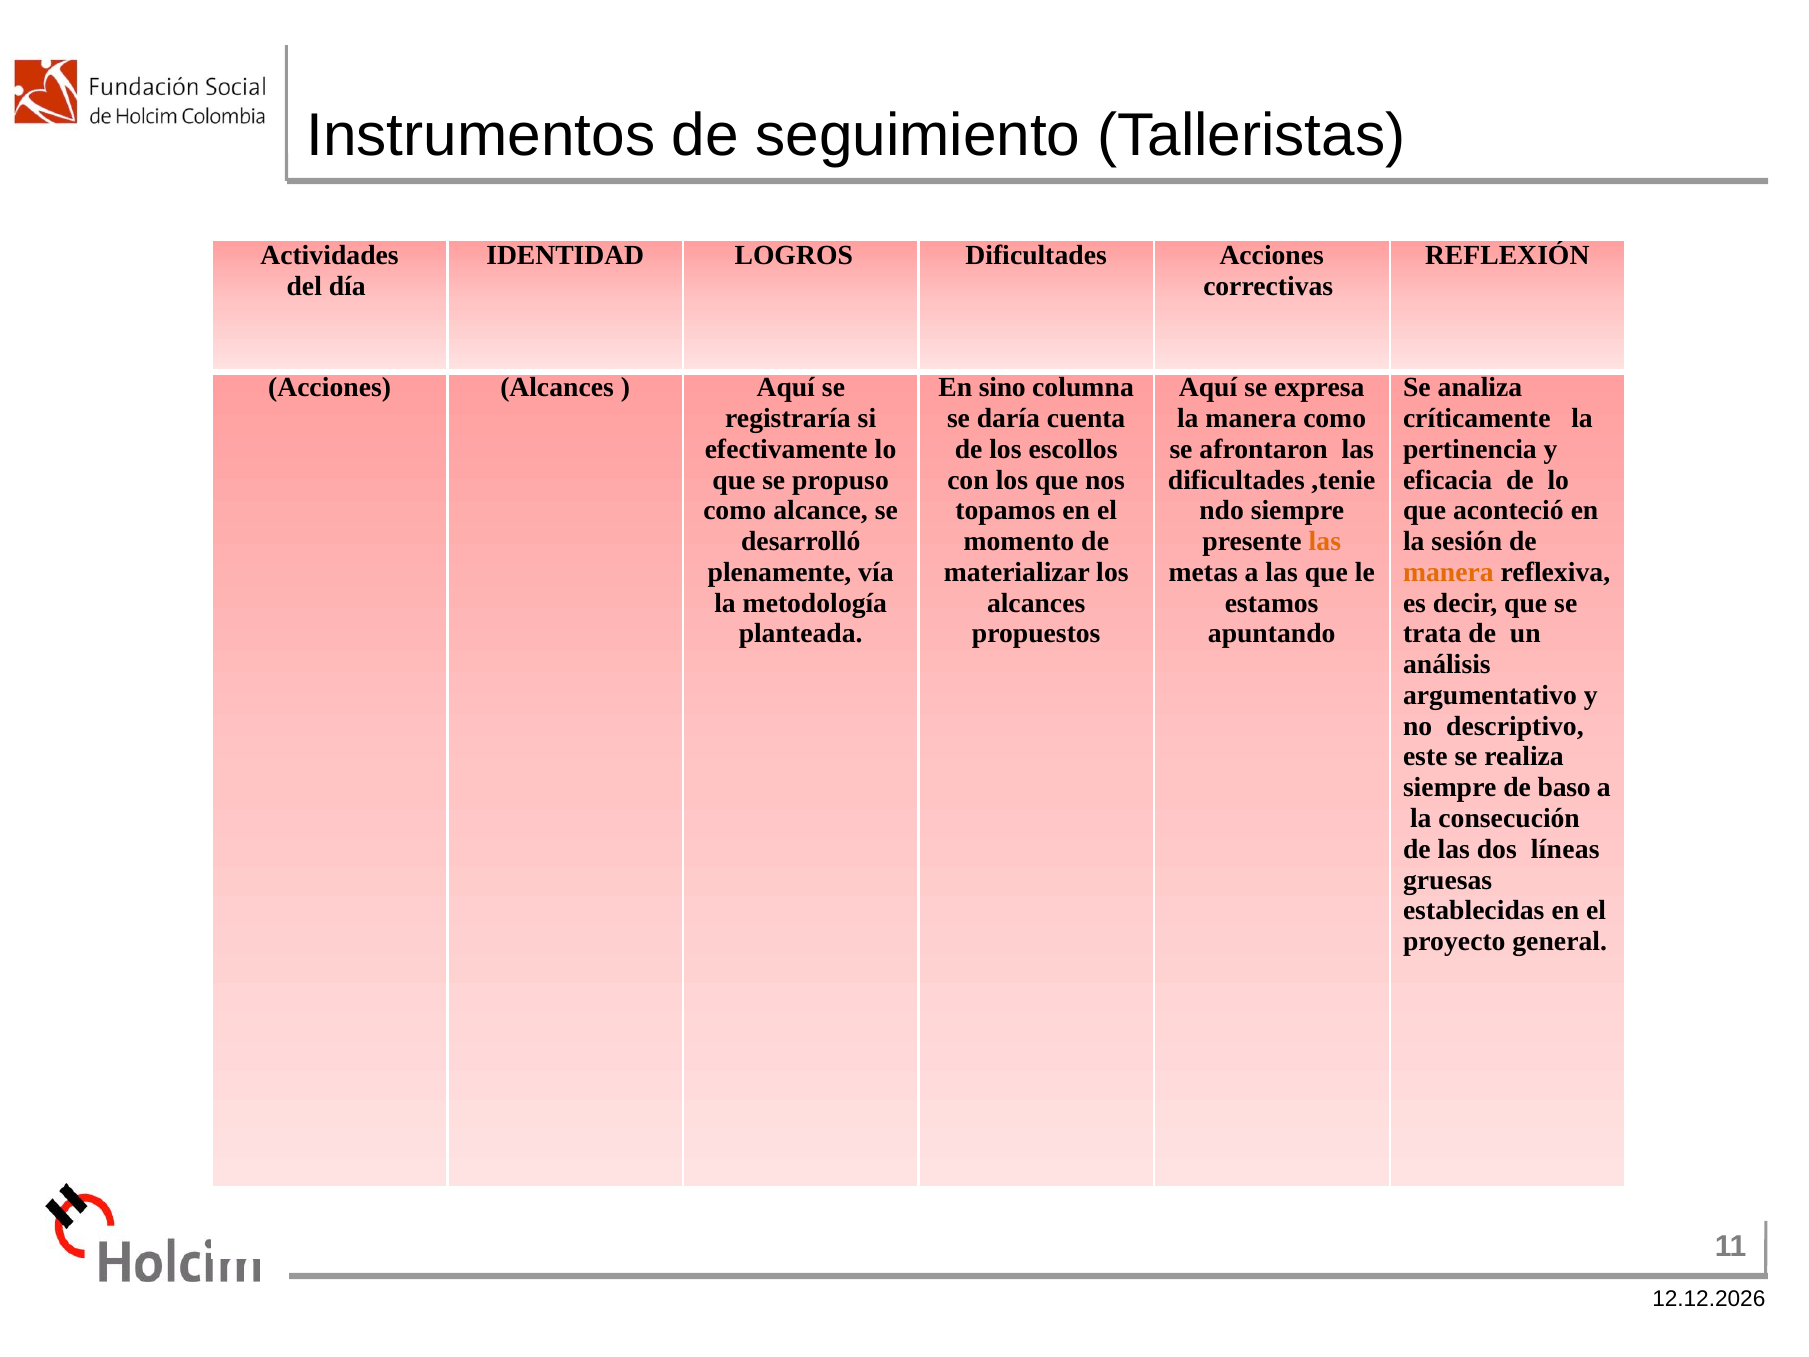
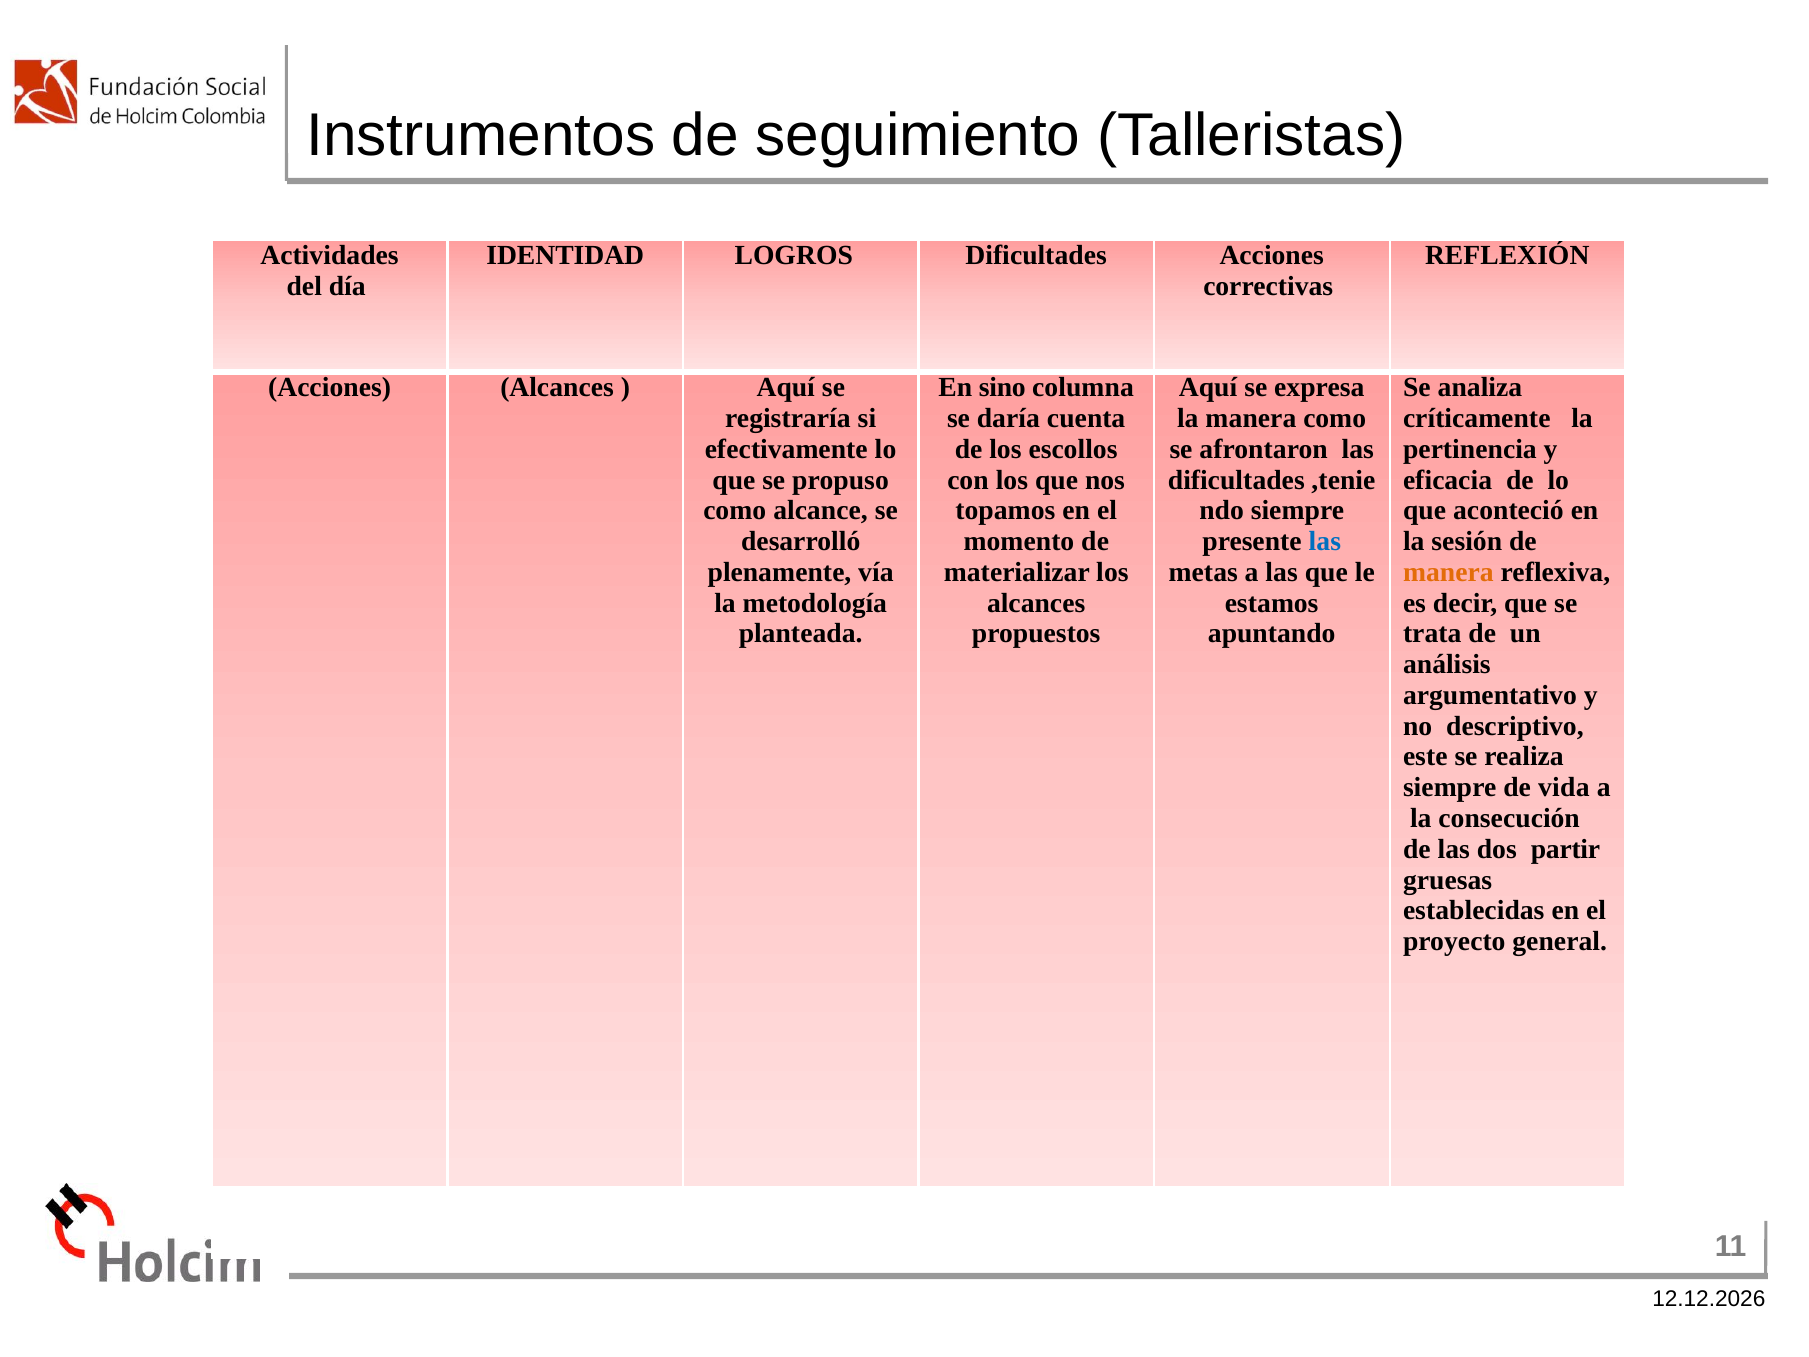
las at (1325, 541) colour: orange -> blue
baso: baso -> vida
líneas: líneas -> partir
